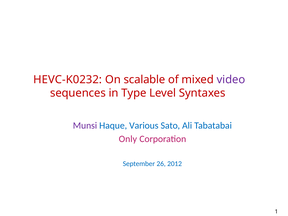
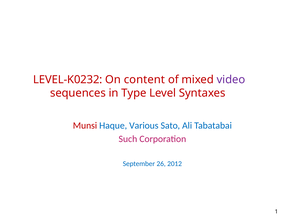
HEVC-K0232: HEVC-K0232 -> LEVEL-K0232
scalable: scalable -> content
Munsi colour: purple -> red
Only: Only -> Such
